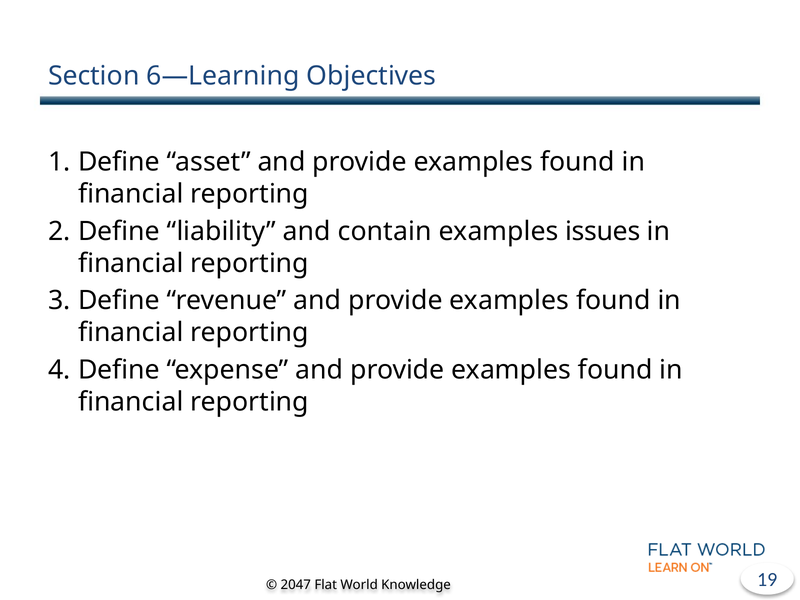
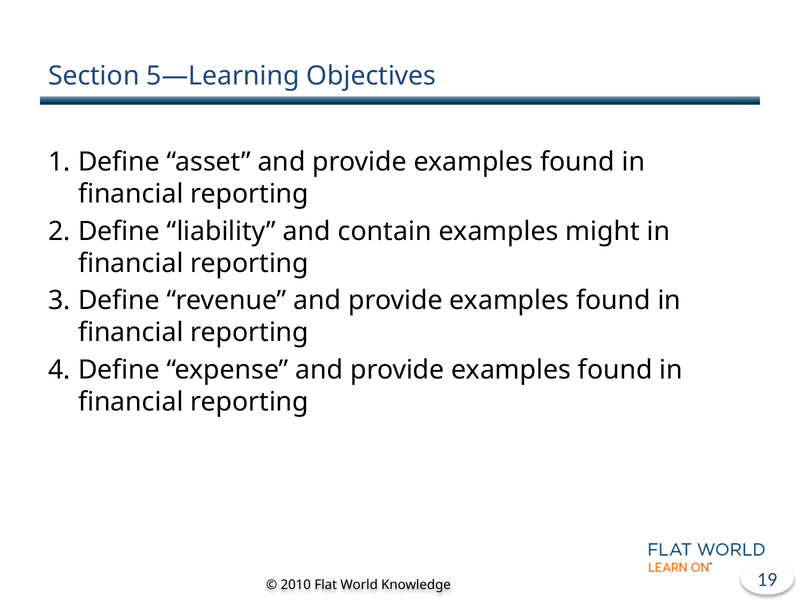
6—Learning: 6—Learning -> 5—Learning
issues: issues -> might
2047: 2047 -> 2010
